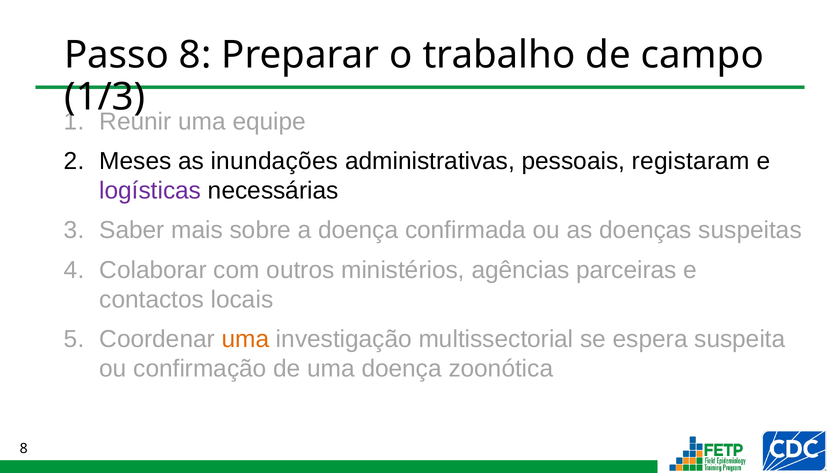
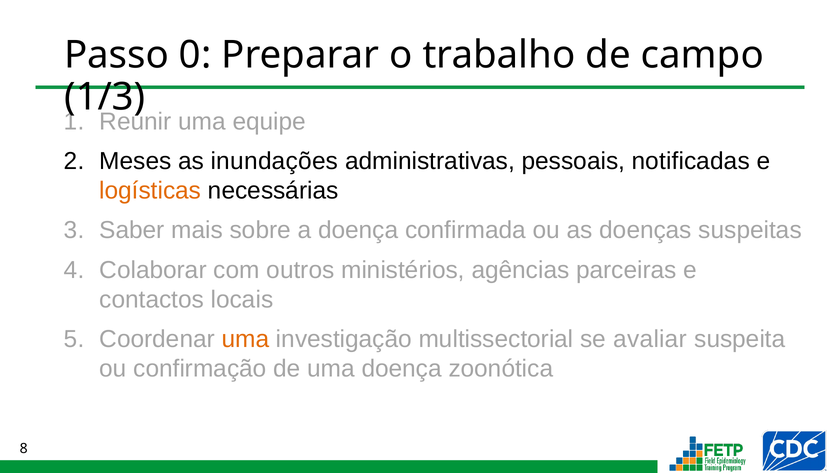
Passo 8: 8 -> 0
registaram: registaram -> notificadas
logísticas colour: purple -> orange
espera: espera -> avaliar
